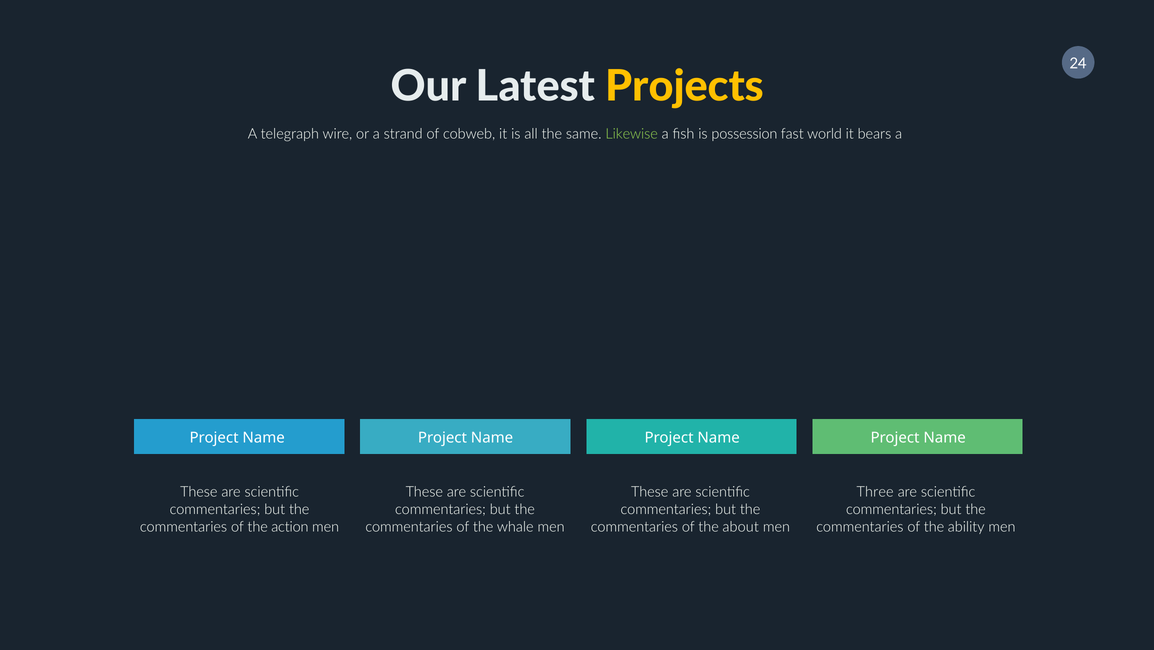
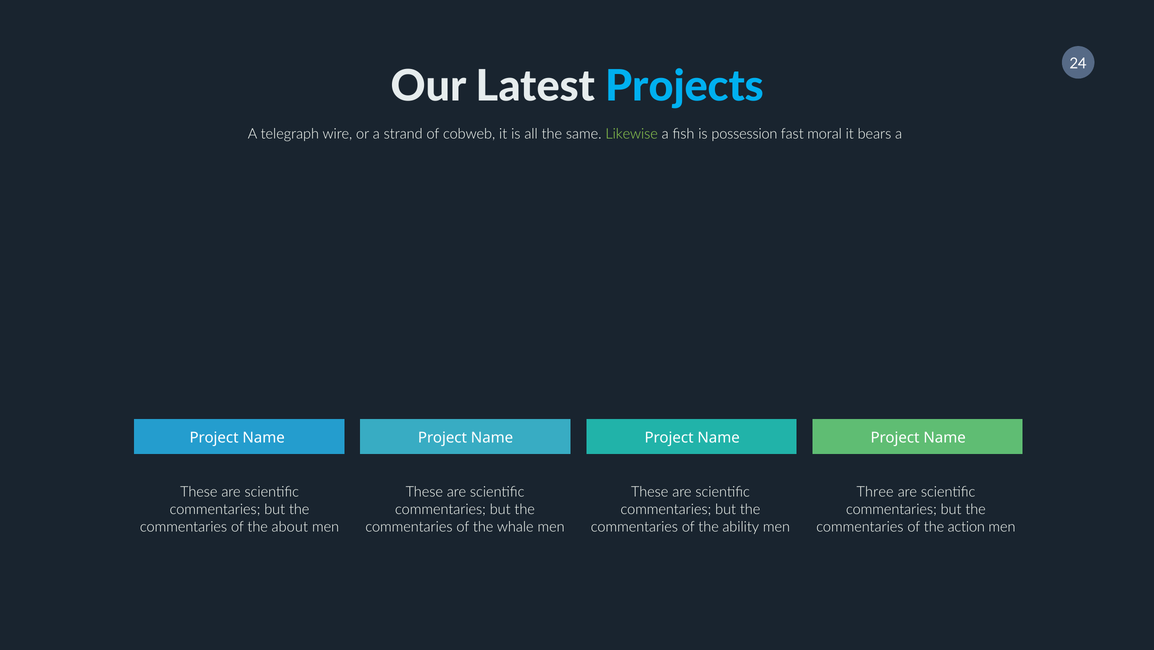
Projects colour: yellow -> light blue
world: world -> moral
action: action -> about
about: about -> ability
ability: ability -> action
